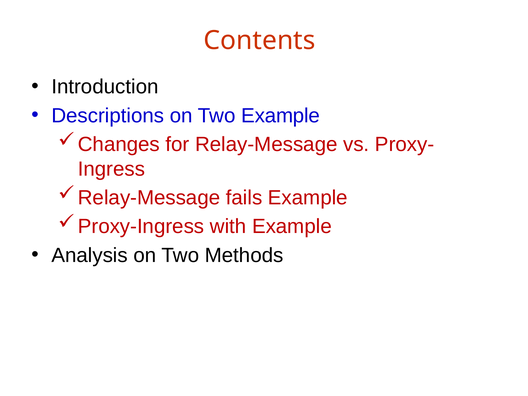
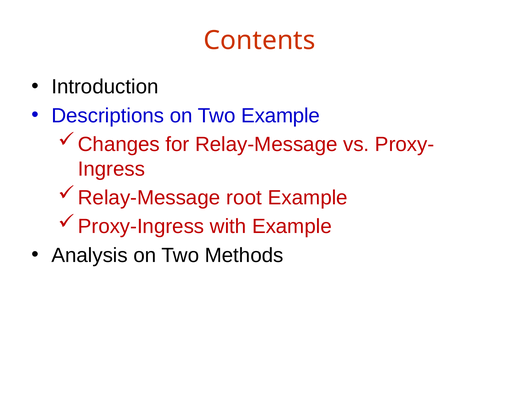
fails: fails -> root
